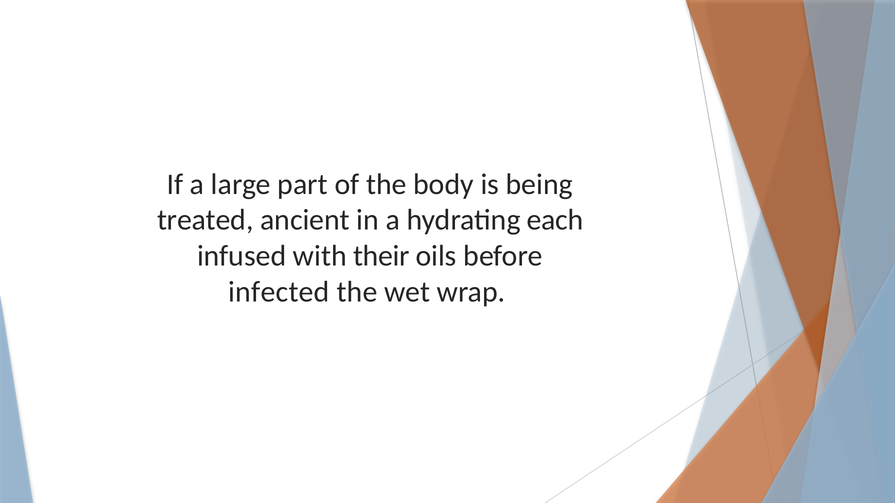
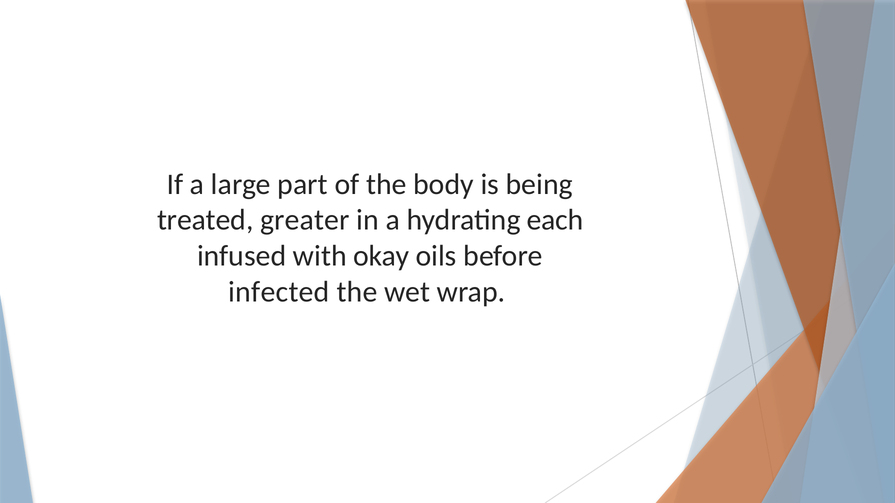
ancient: ancient -> greater
their: their -> okay
